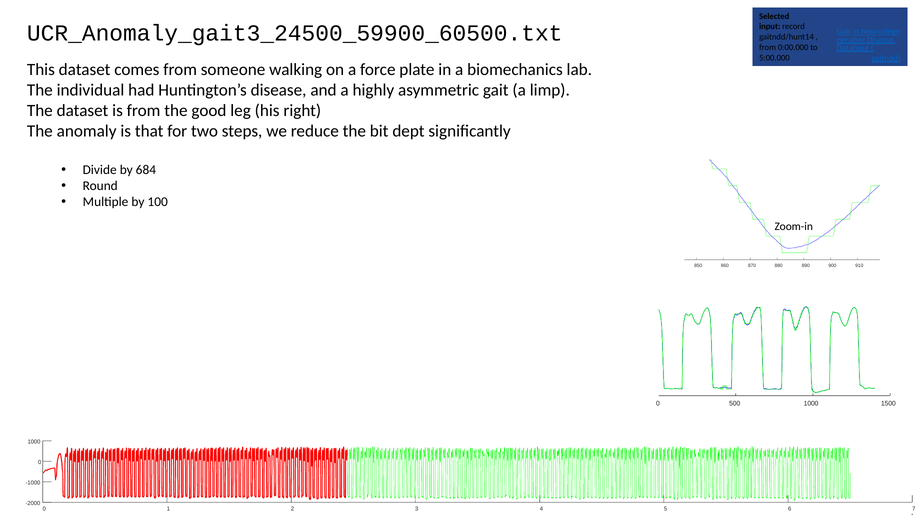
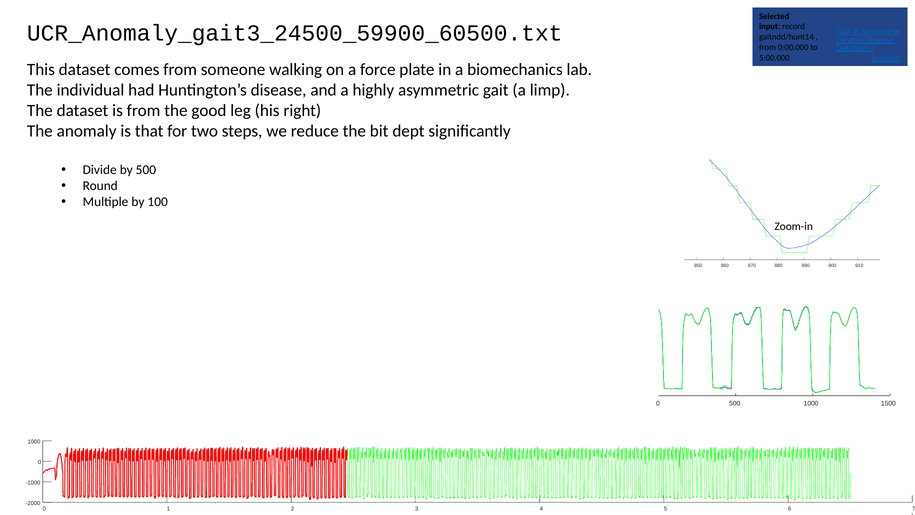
by 684: 684 -> 500
